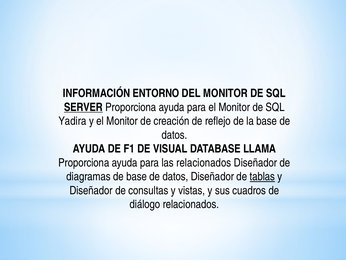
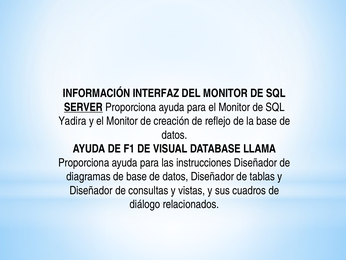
ENTORNO: ENTORNO -> INTERFAZ
las relacionados: relacionados -> instrucciones
tablas underline: present -> none
